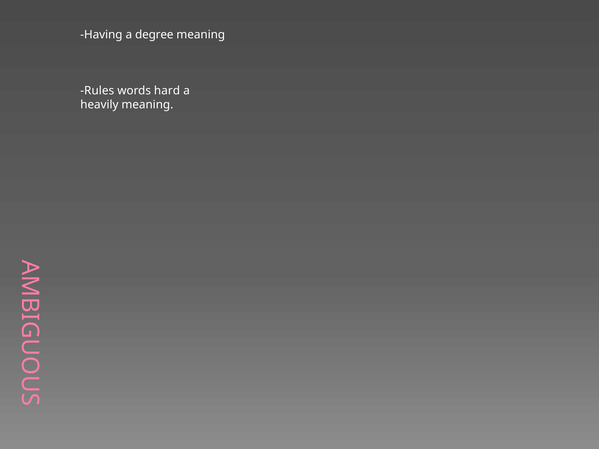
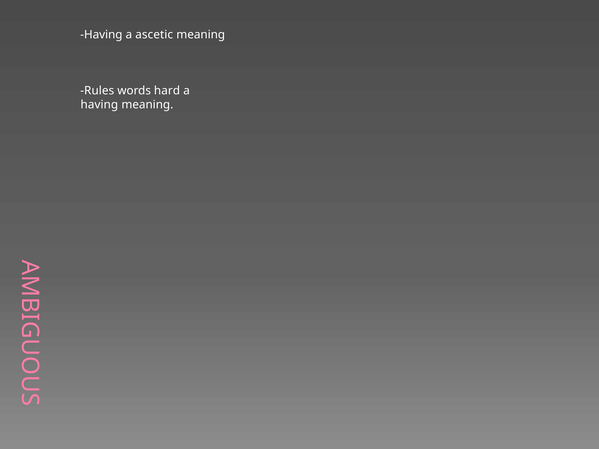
degree: degree -> ascetic
heavily at (99, 105): heavily -> having
